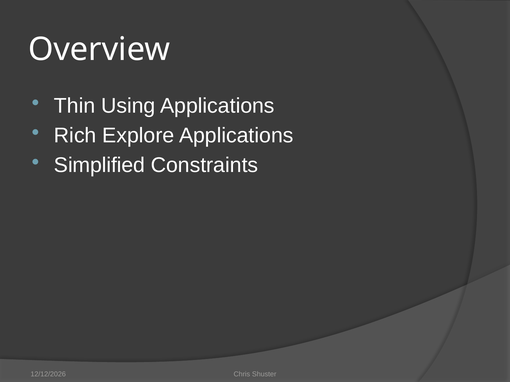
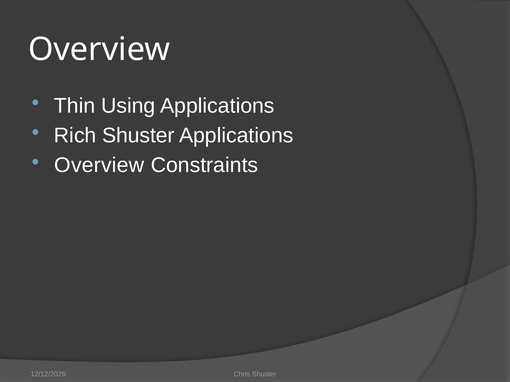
Rich Explore: Explore -> Shuster
Simplified at (99, 166): Simplified -> Overview
